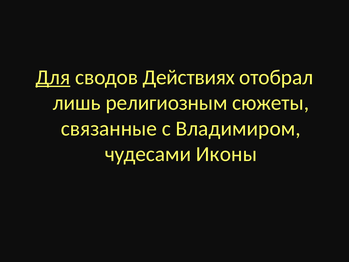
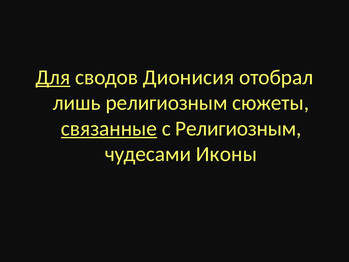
Действиях: Действиях -> Дионисия
связанные underline: none -> present
с Владимиром: Владимиром -> Религиозным
